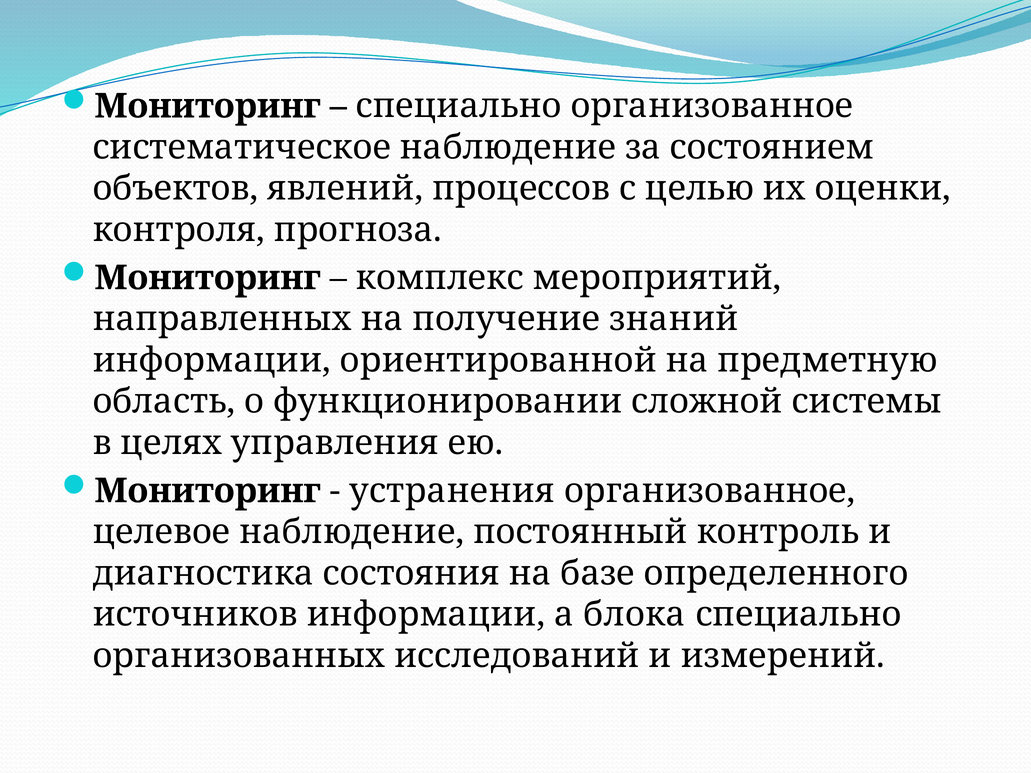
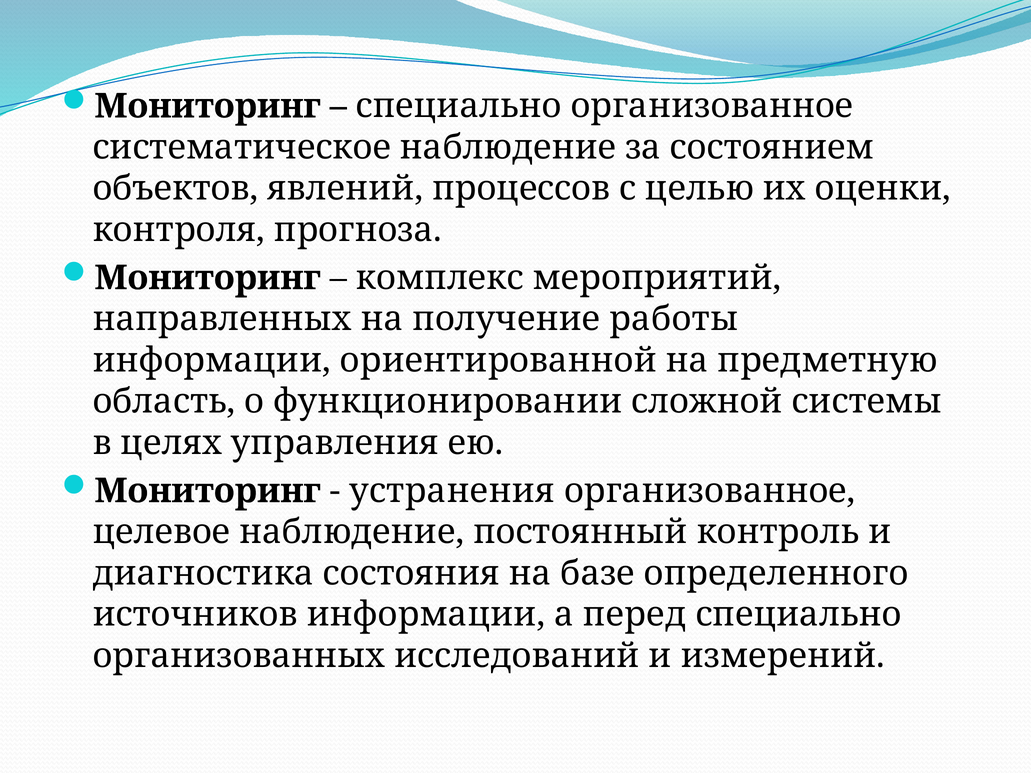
знаний: знаний -> работы
блока: блока -> перед
